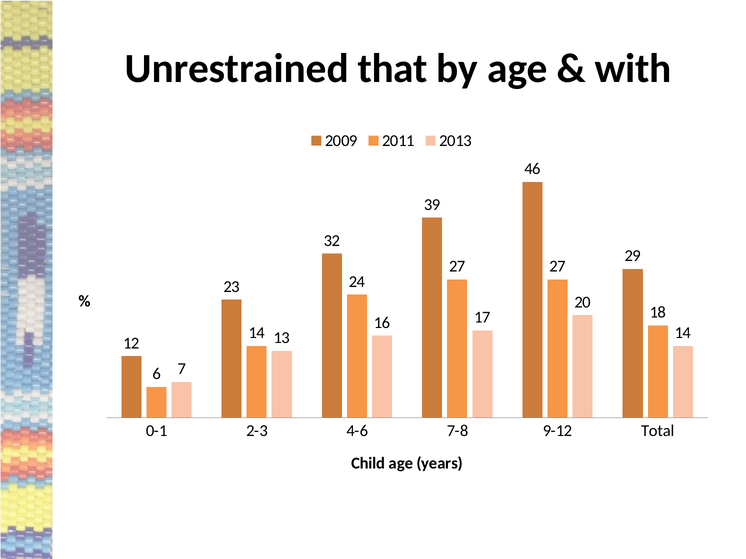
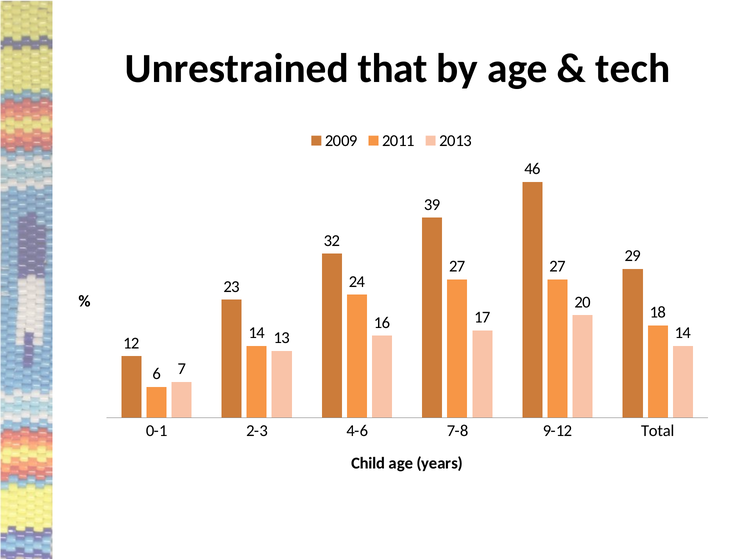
with: with -> tech
